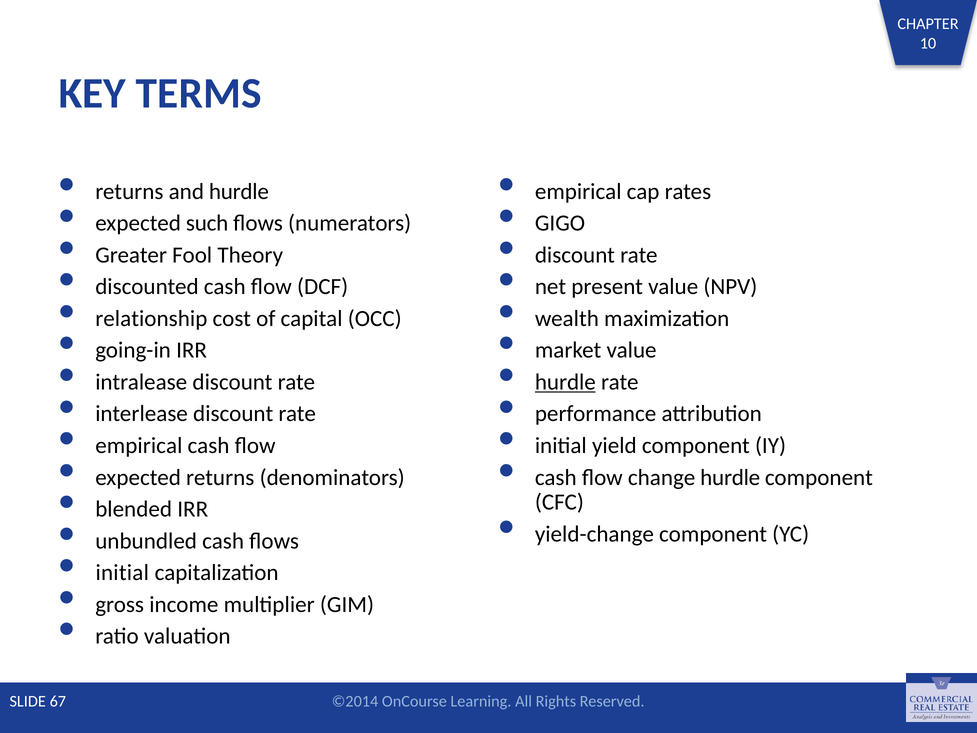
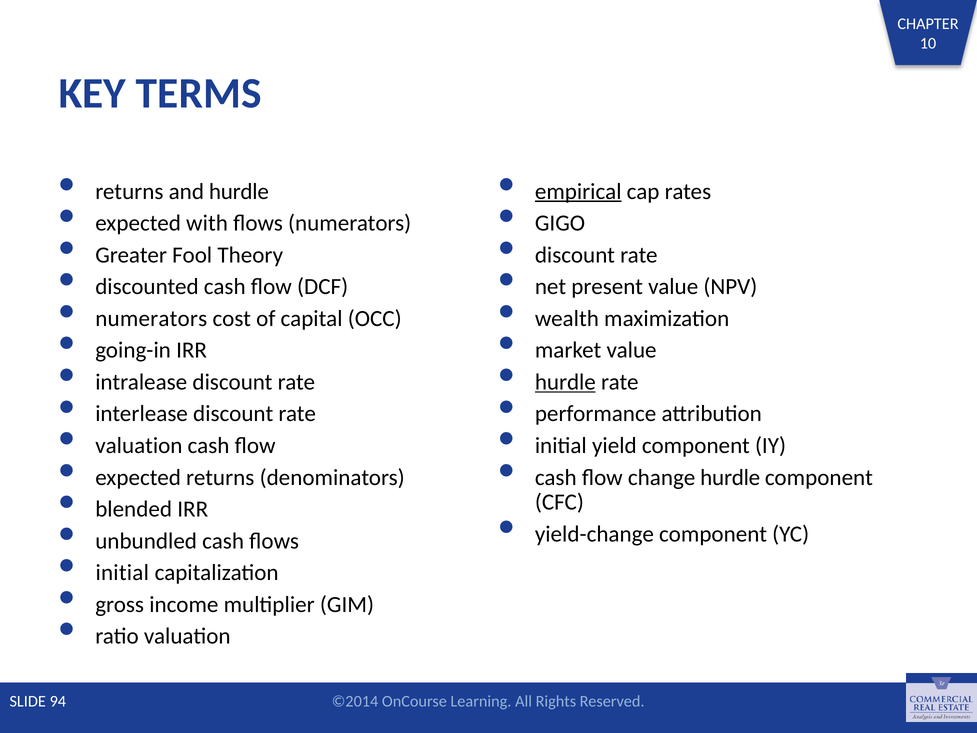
empirical at (578, 191) underline: none -> present
such: such -> with
relationship at (151, 318): relationship -> numerators
empirical at (139, 445): empirical -> valuation
67: 67 -> 94
